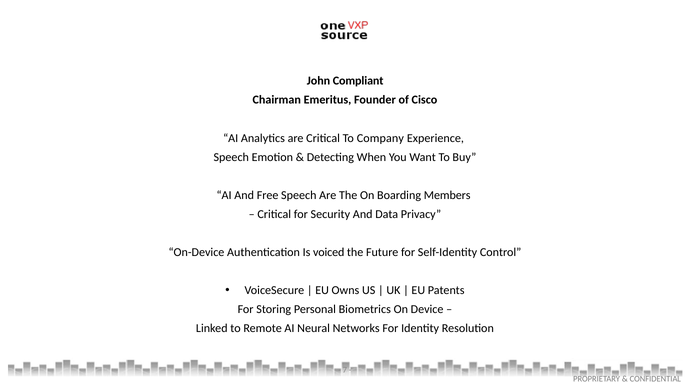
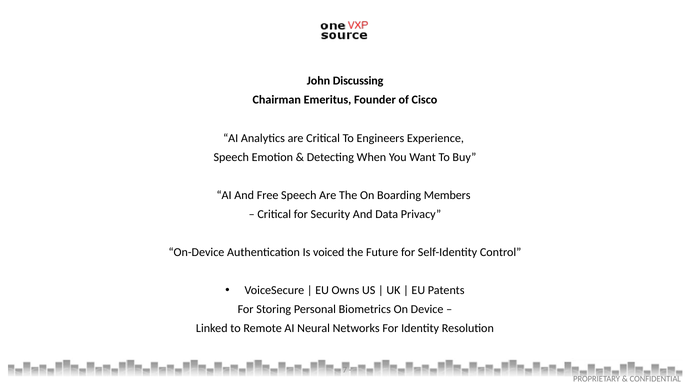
Compliant: Compliant -> Discussing
Company: Company -> Engineers
